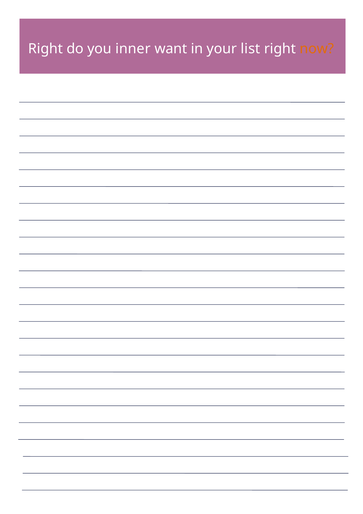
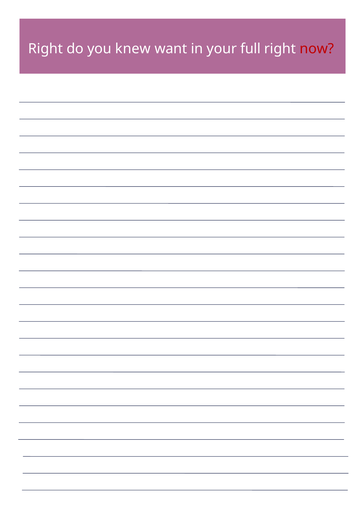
inner: inner -> knew
list: list -> full
now colour: orange -> red
